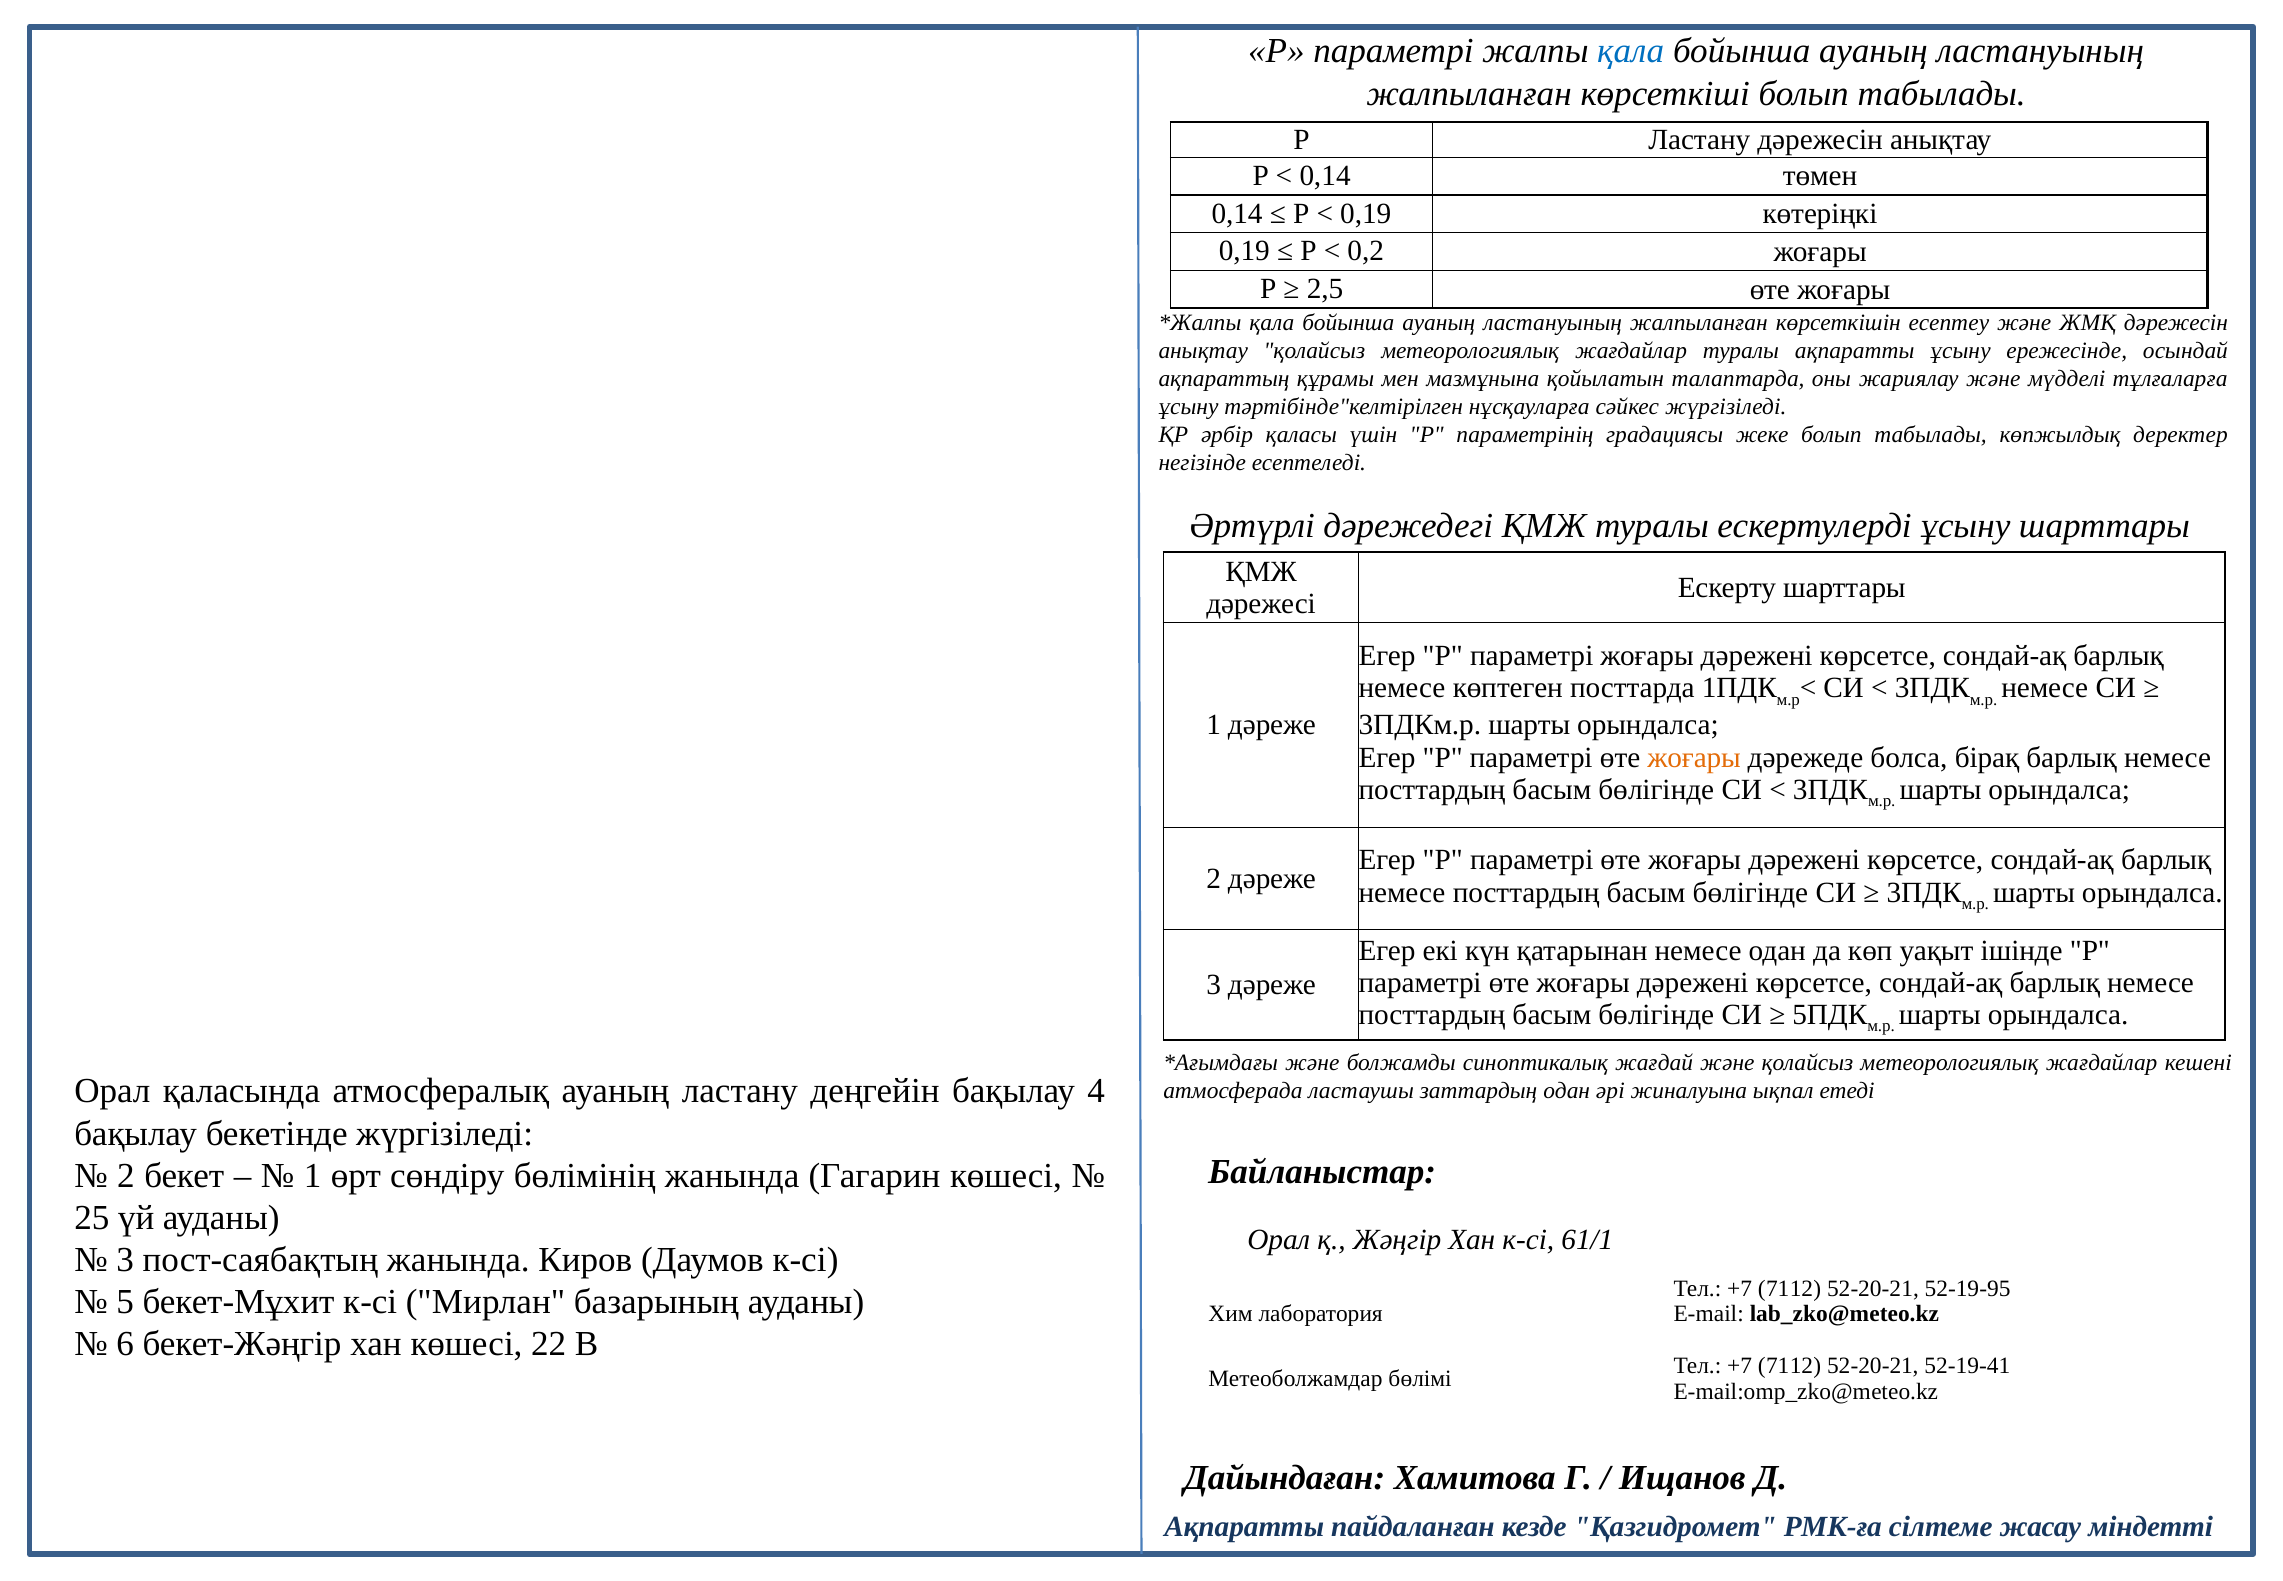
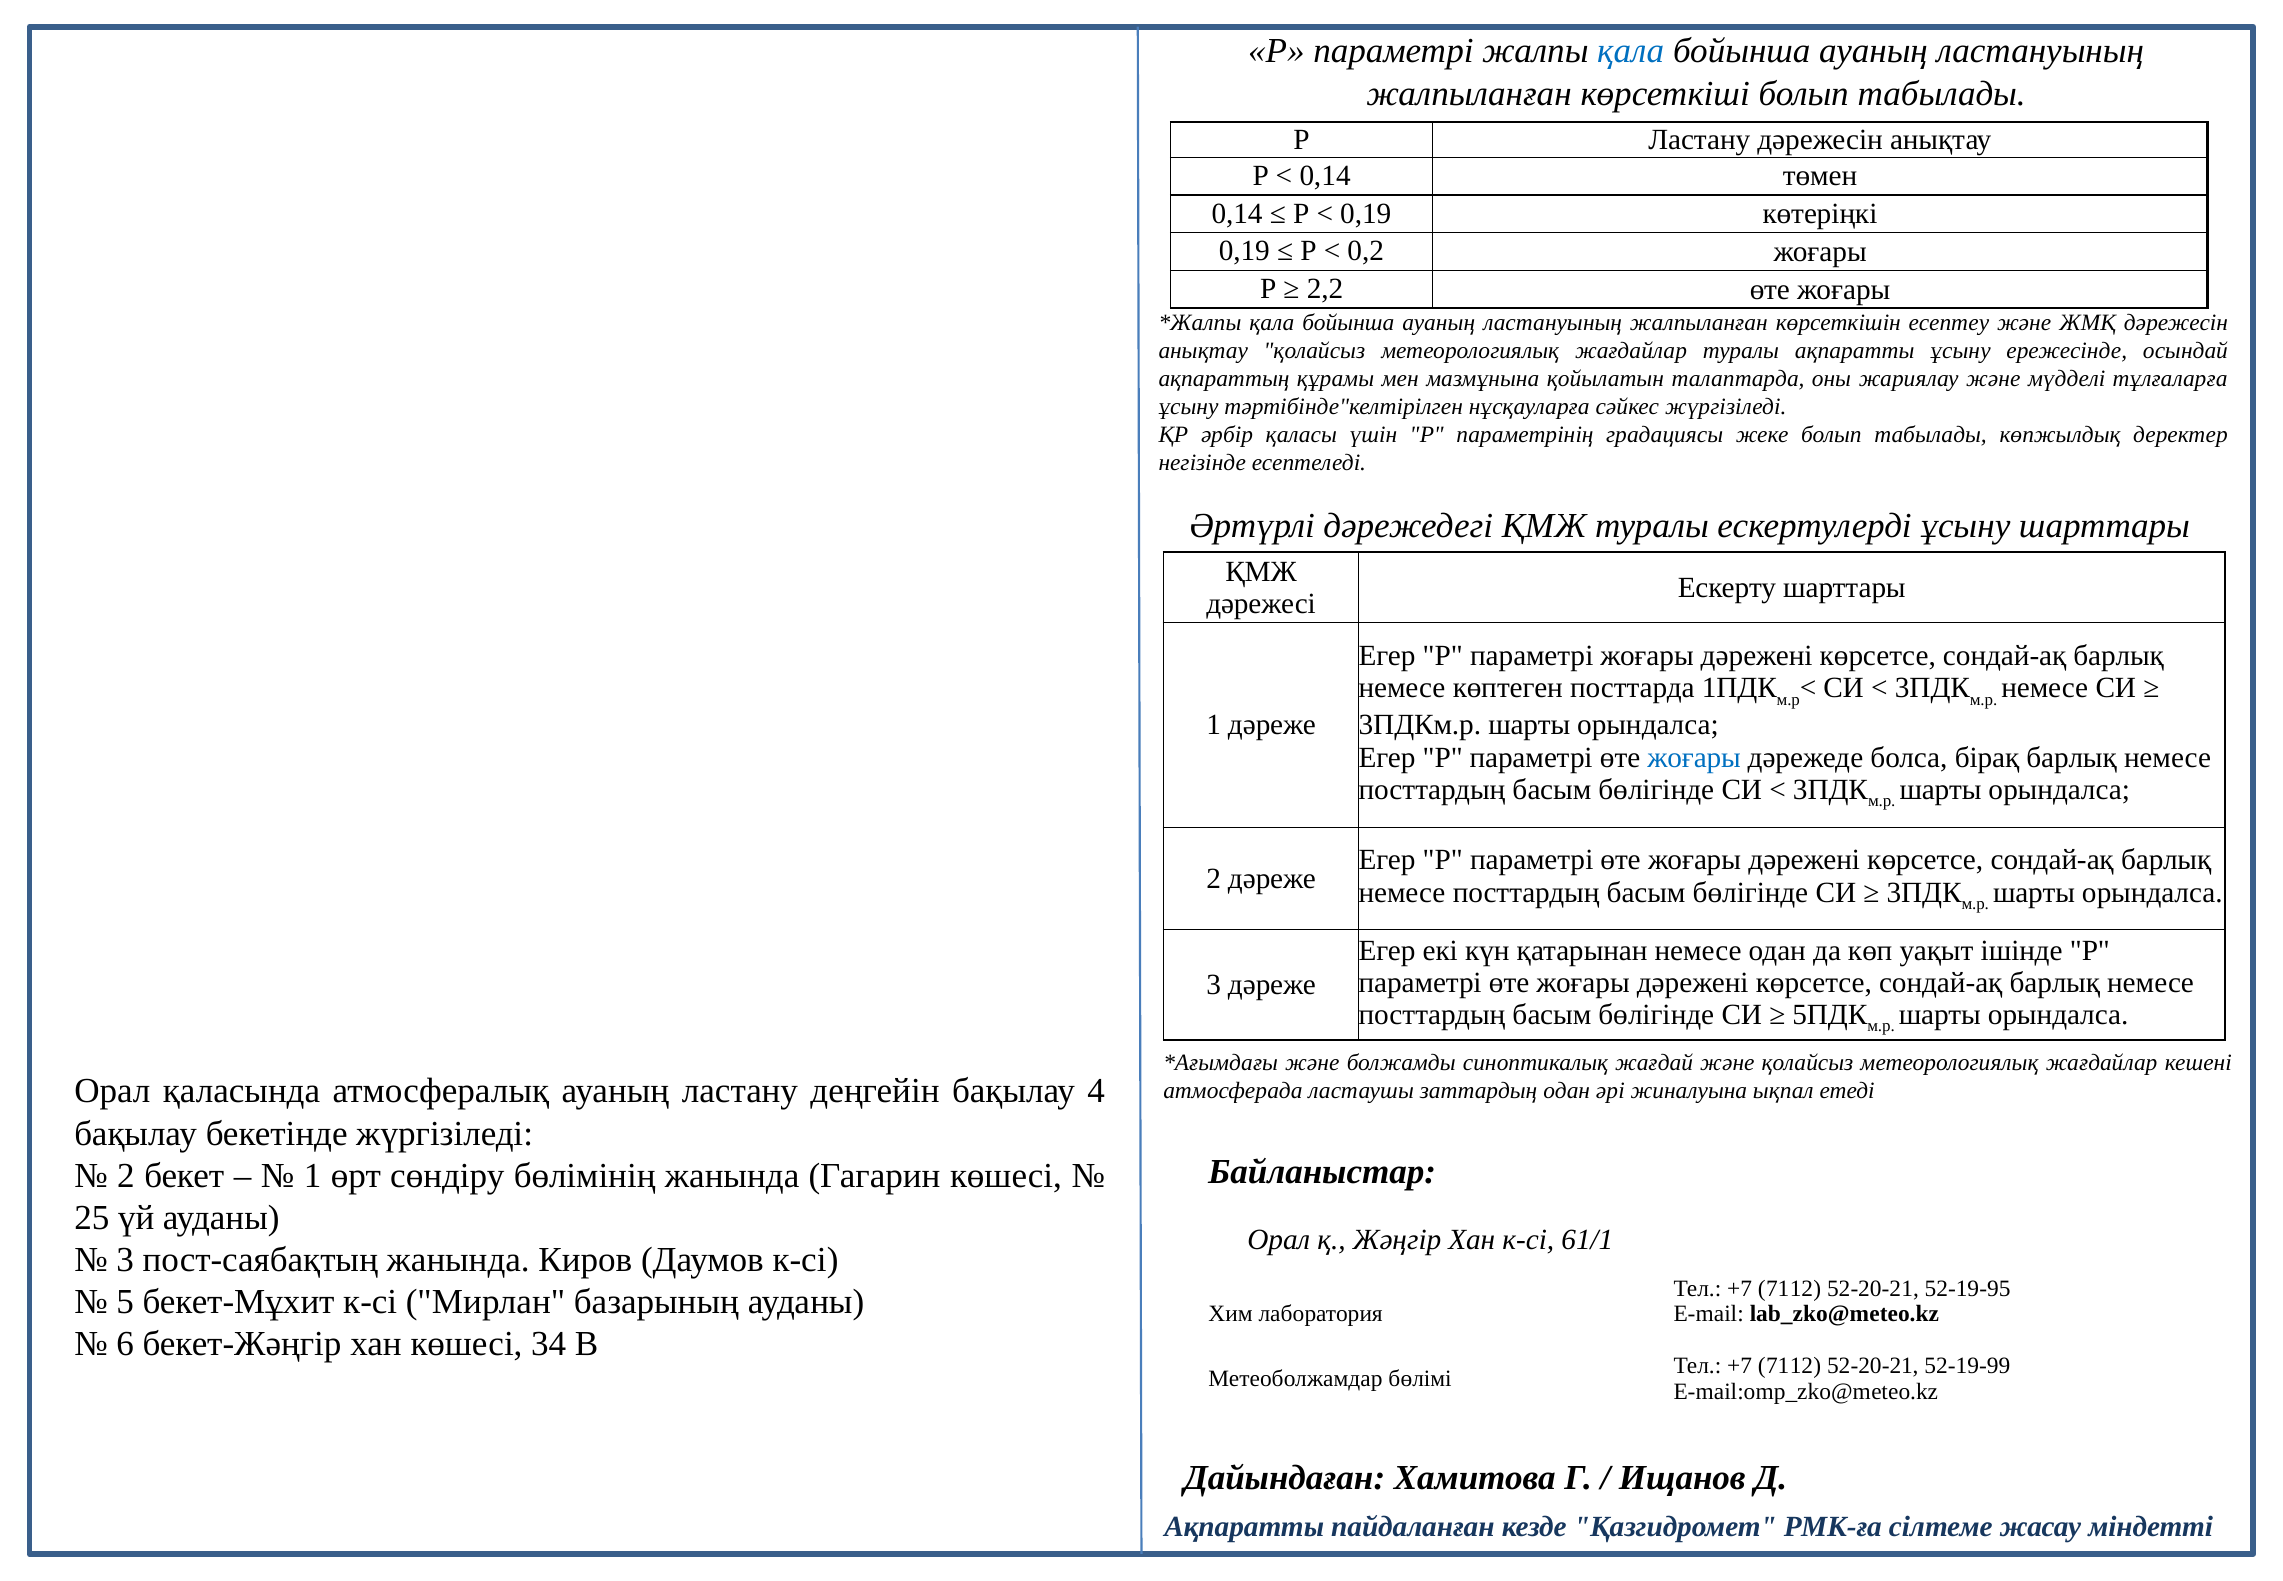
2,5: 2,5 -> 2,2
жоғары at (1694, 757) colour: orange -> blue
22: 22 -> 34
52-19-41: 52-19-41 -> 52-19-99
